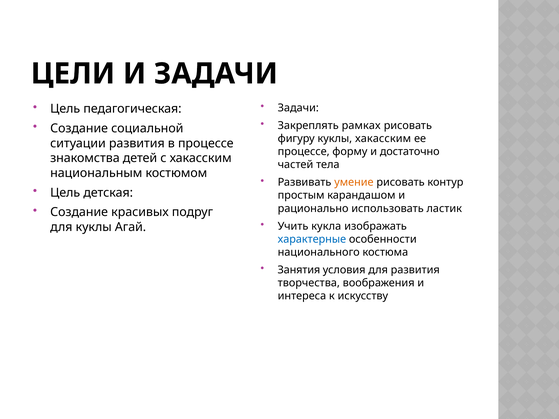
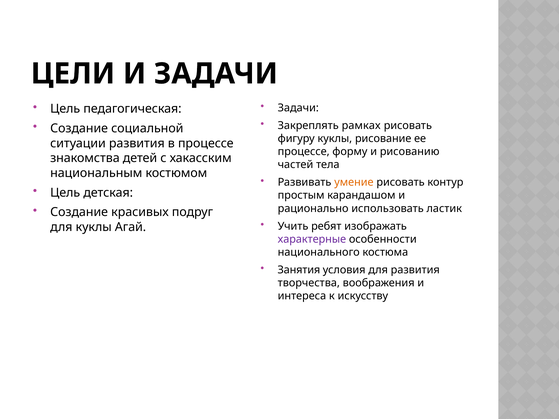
куклы хакасским: хакасским -> рисование
достаточно: достаточно -> рисованию
кукла: кукла -> ребят
характерные colour: blue -> purple
